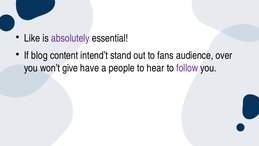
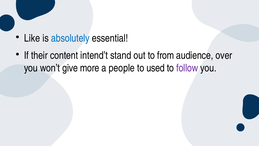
absolutely colour: purple -> blue
blog: blog -> their
fans: fans -> from
have: have -> more
hear: hear -> used
